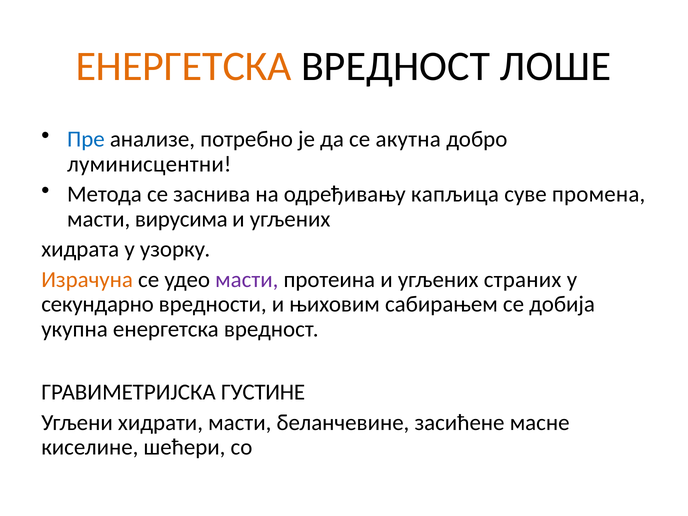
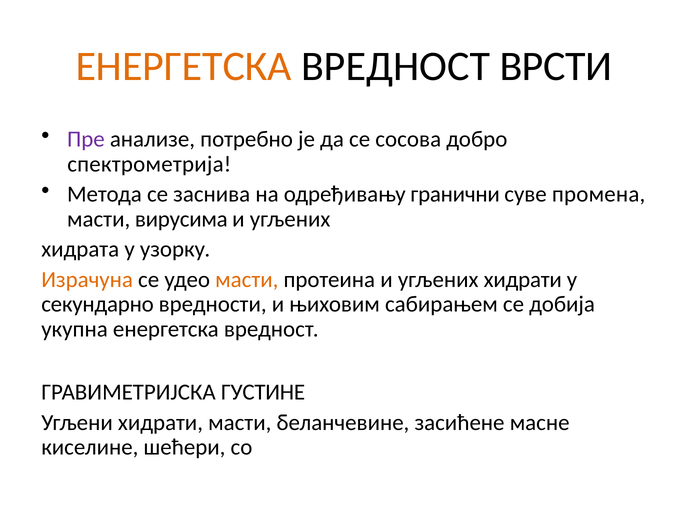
ЛОШЕ: ЛОШЕ -> ВРСТИ
Пре colour: blue -> purple
акутна: акутна -> сосова
луминисцентни: луминисцентни -> спектрометрија
капљица: капљица -> гранични
масти at (247, 279) colour: purple -> orange
угљених страних: страних -> хидрати
